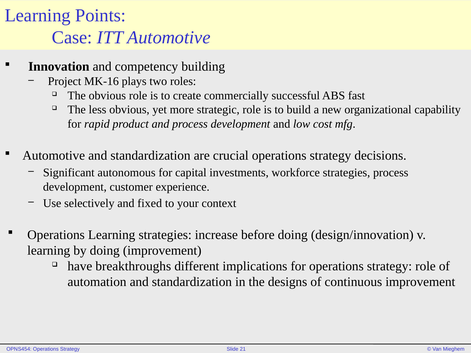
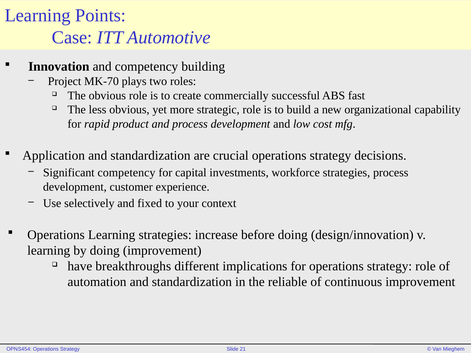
MK-16: MK-16 -> MK-70
Automotive at (54, 156): Automotive -> Application
Significant autonomous: autonomous -> competency
designs: designs -> reliable
